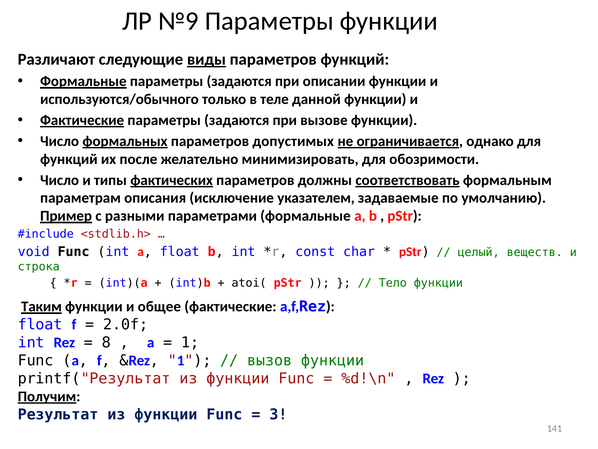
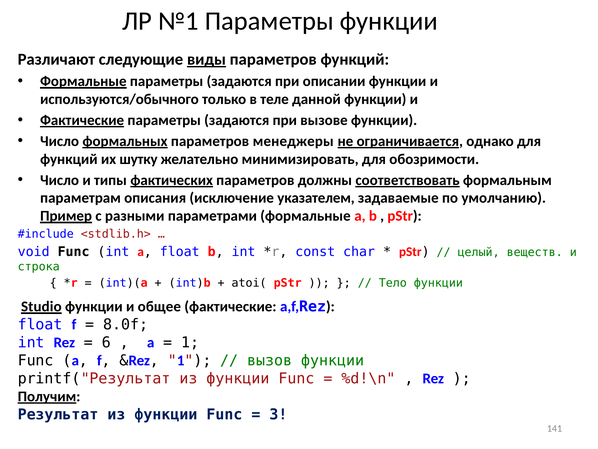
№9: №9 -> №1
допустимых: допустимых -> менеджеры
после: после -> шутку
Таким: Таким -> Studio
2.0f: 2.0f -> 8.0f
8: 8 -> 6
